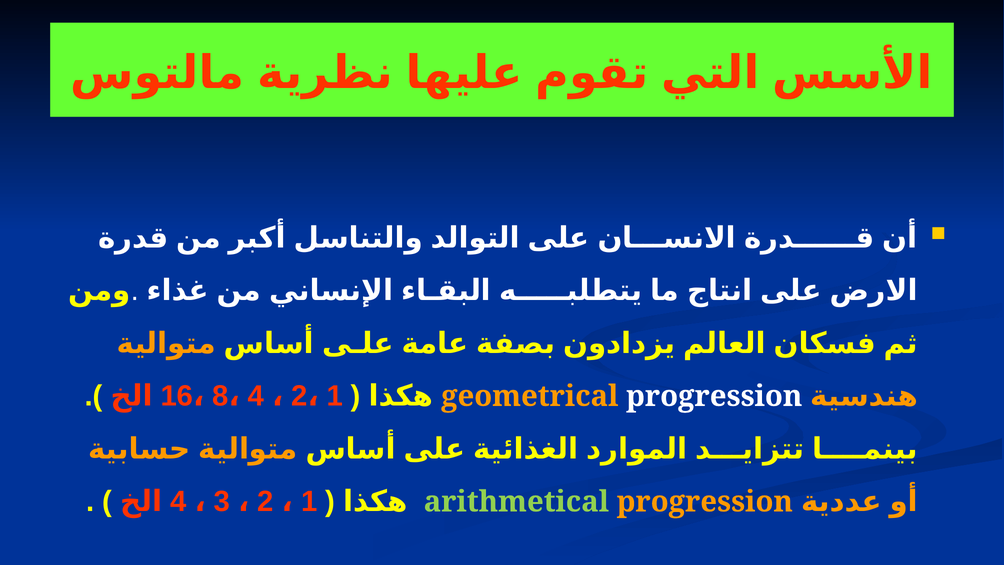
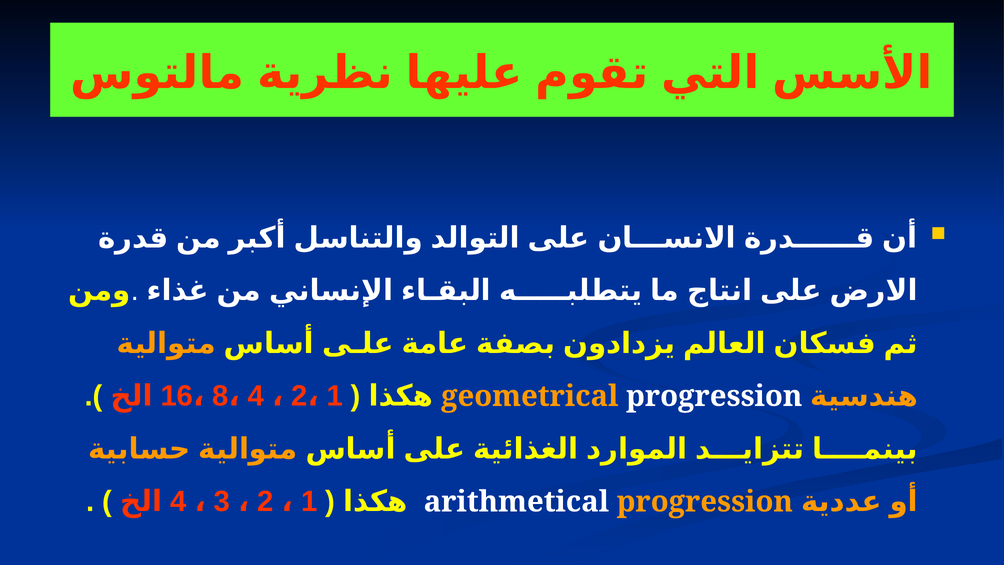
arithmetical colour: light green -> white
